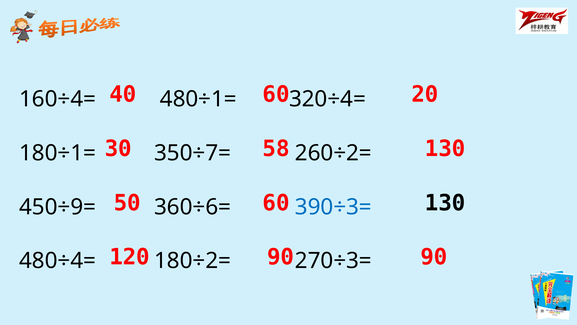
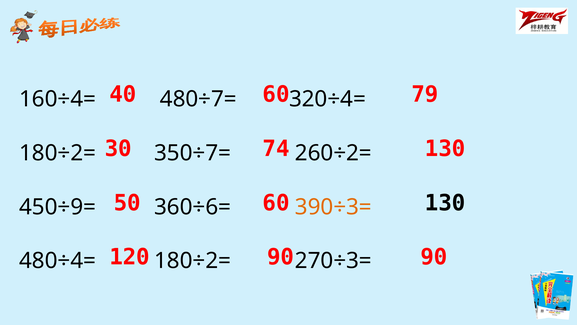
20: 20 -> 79
480÷1=: 480÷1= -> 480÷7=
58: 58 -> 74
180÷1= at (58, 153): 180÷1= -> 180÷2=
390÷3= colour: blue -> orange
